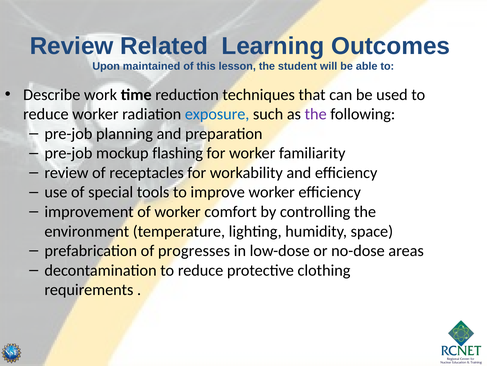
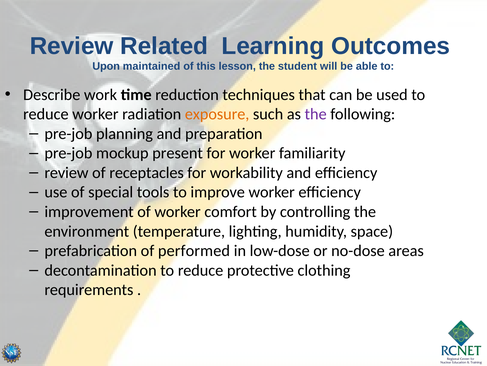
exposure colour: blue -> orange
flashing: flashing -> present
progresses: progresses -> performed
